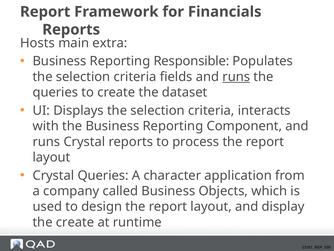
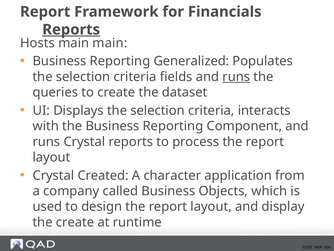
Reports at (71, 30) underline: none -> present
main extra: extra -> main
Responsible: Responsible -> Generalized
Crystal Queries: Queries -> Created
